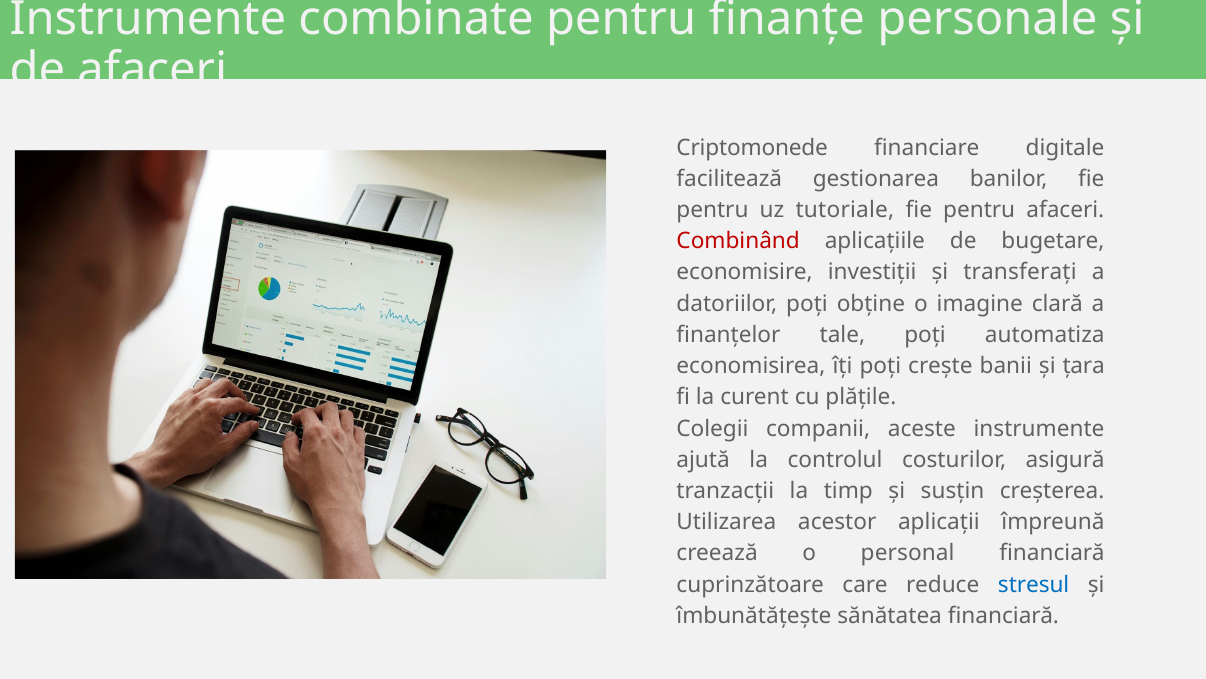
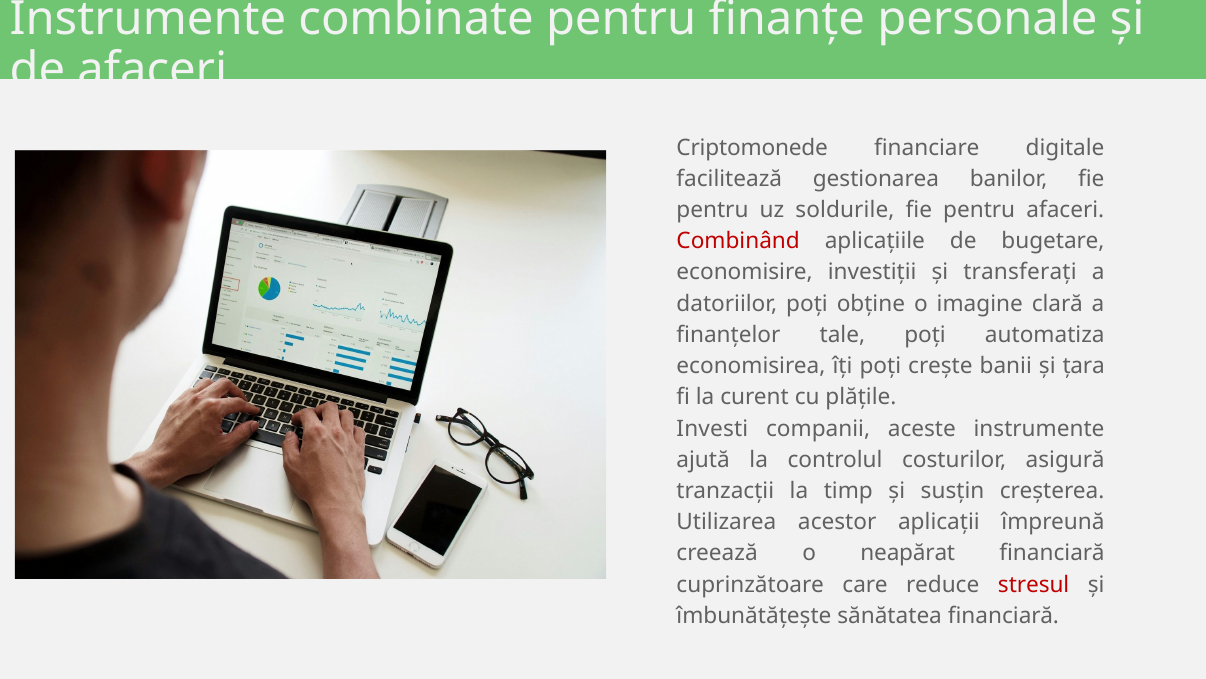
tutoriale: tutoriale -> soldurile
Colegii: Colegii -> Investi
personal: personal -> neapărat
stresul colour: blue -> red
